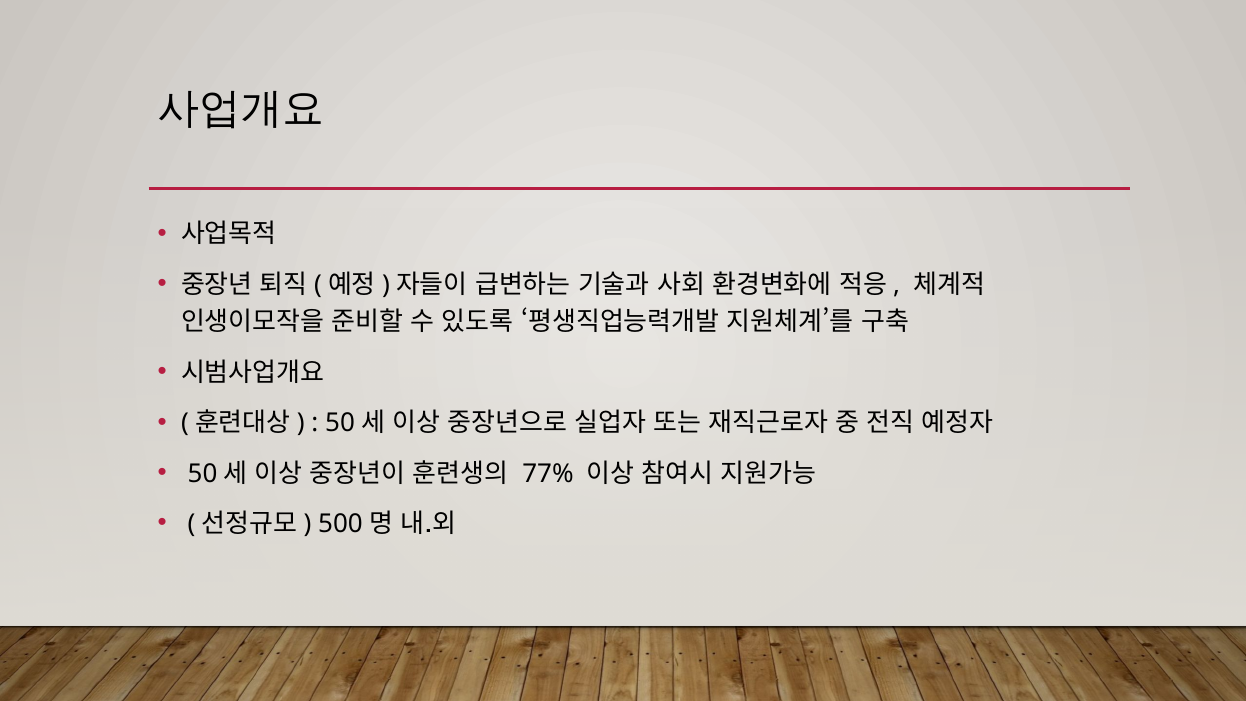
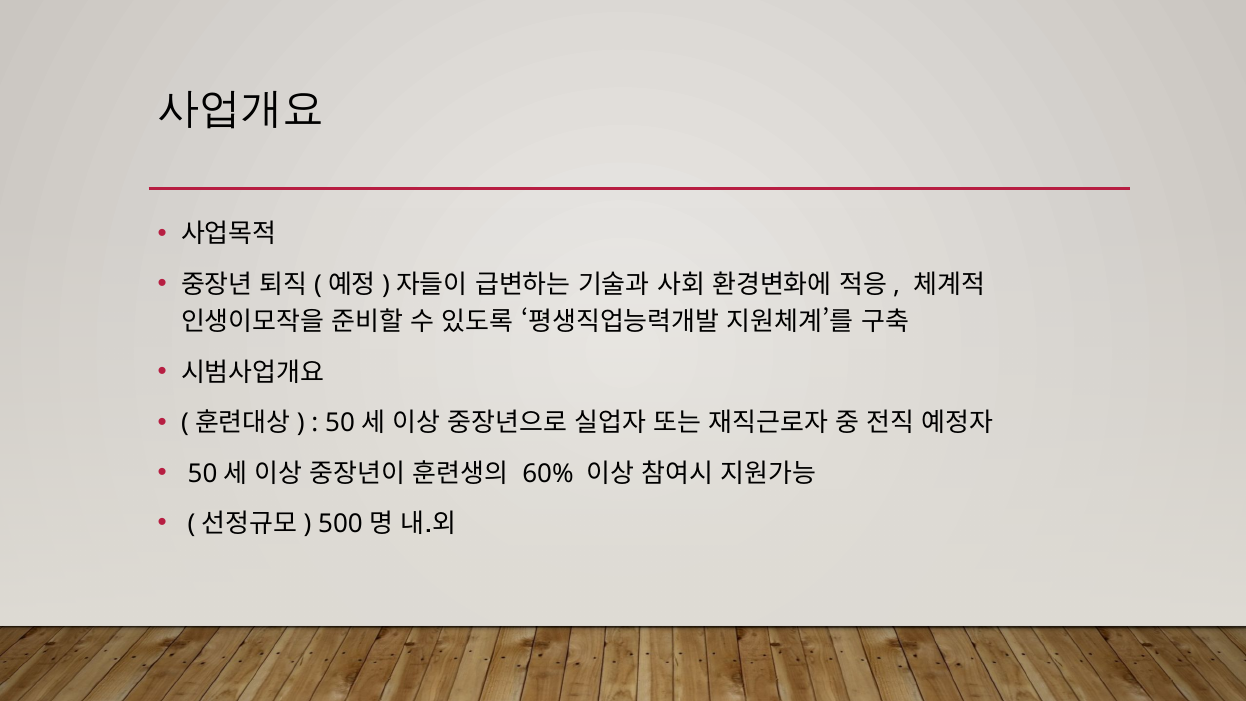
77%: 77% -> 60%
